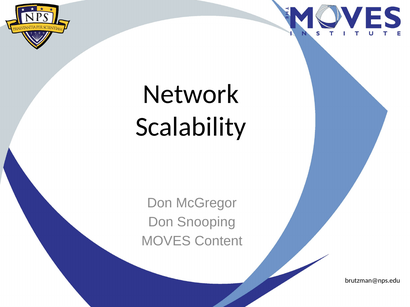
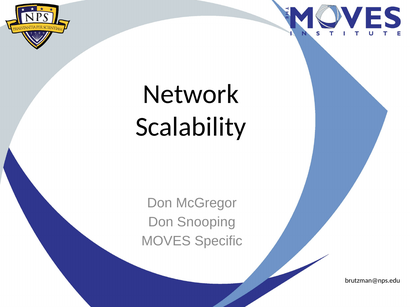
Content: Content -> Specific
